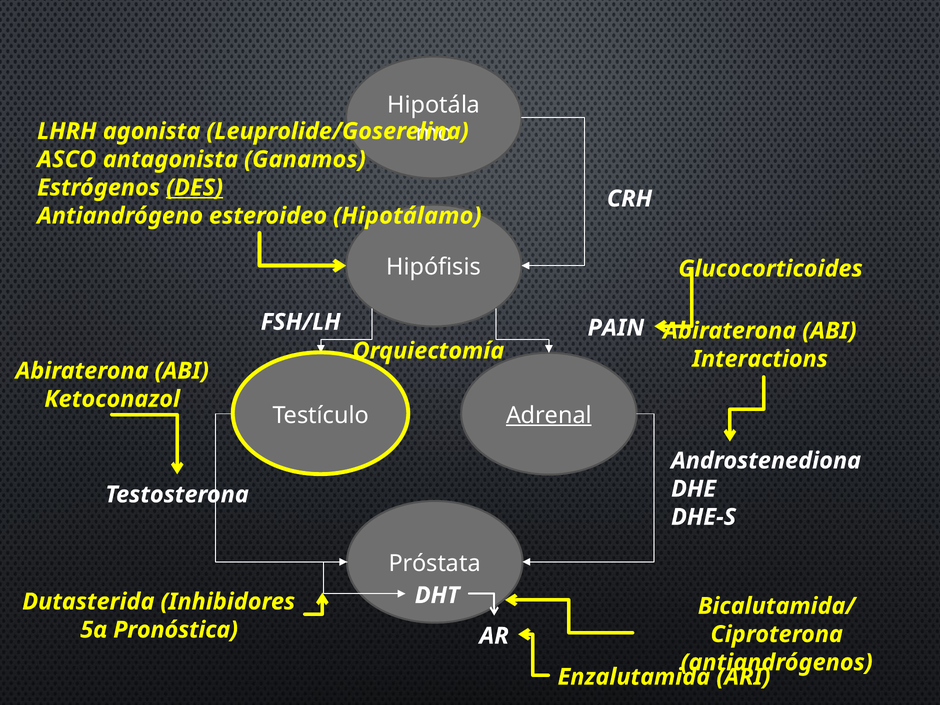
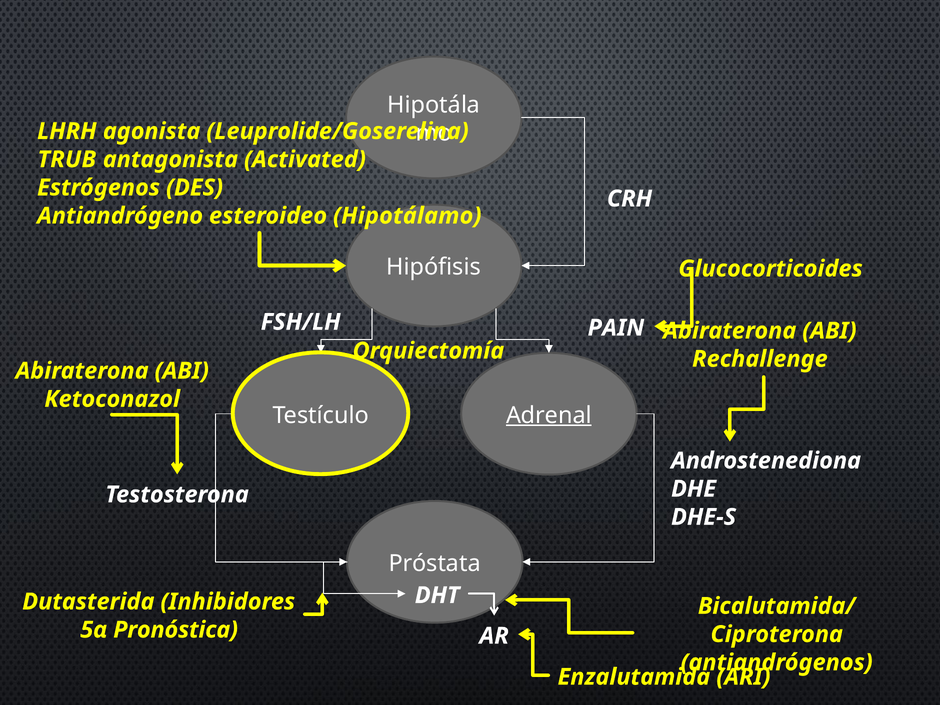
ASCO: ASCO -> TRUB
Ganamos: Ganamos -> Activated
DES underline: present -> none
Interactions: Interactions -> Rechallenge
